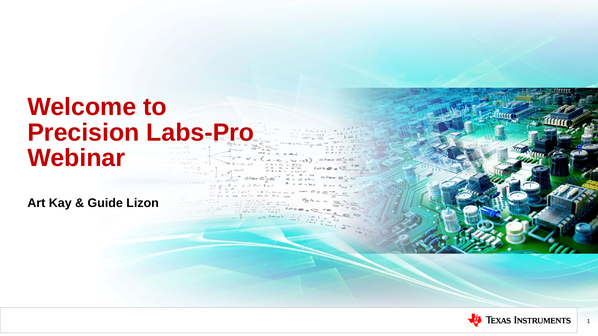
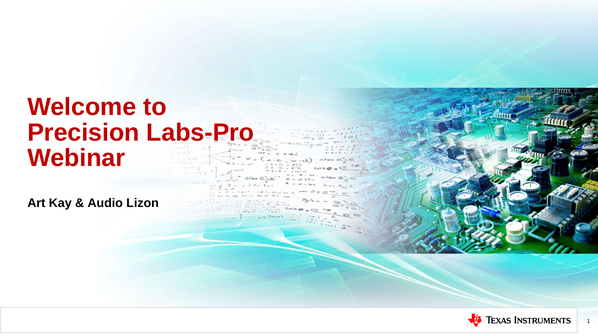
Guide: Guide -> Audio
